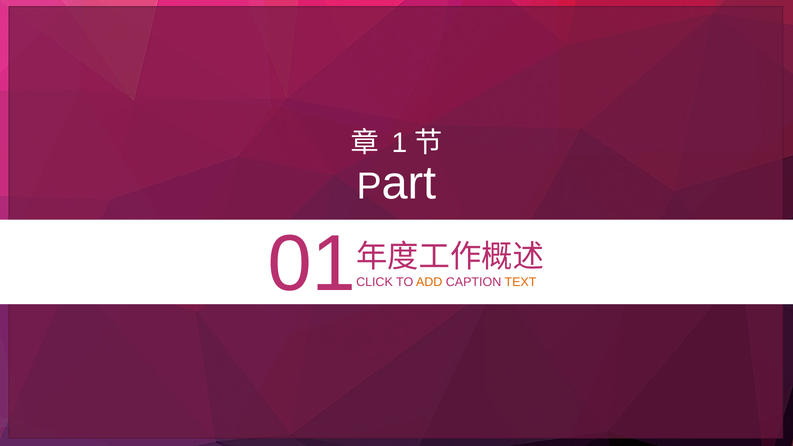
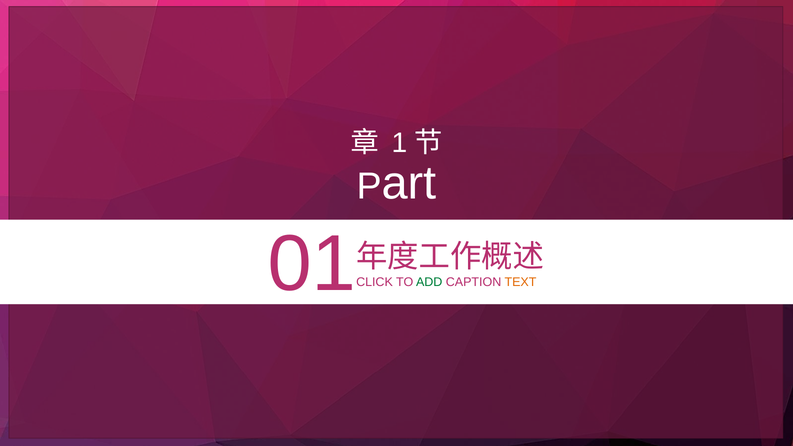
ADD colour: orange -> green
